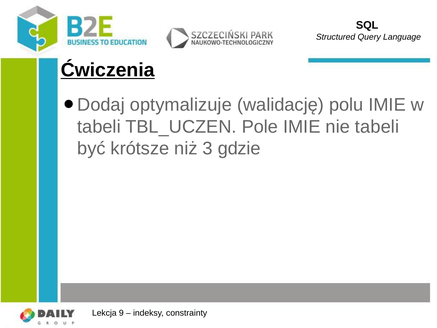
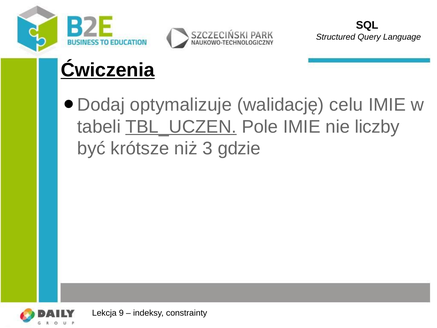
polu: polu -> celu
TBL_UCZEN underline: none -> present
nie tabeli: tabeli -> liczby
